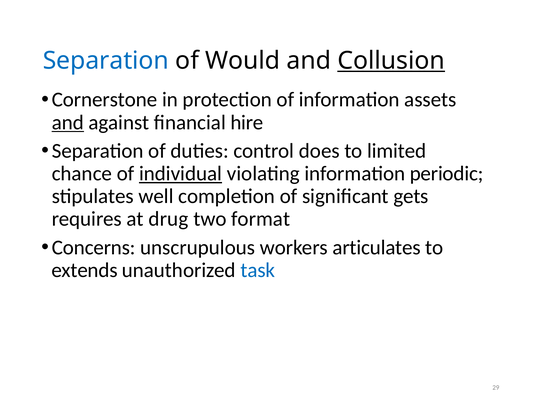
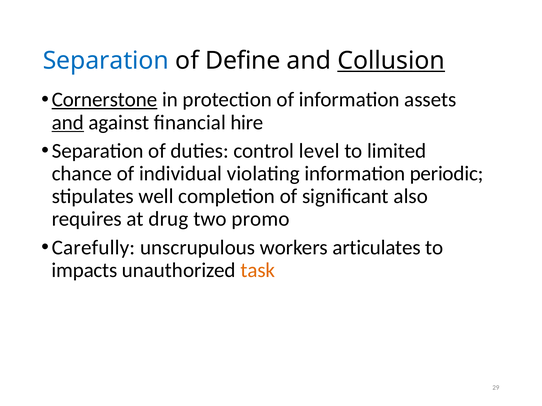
Would: Would -> Define
Cornerstone underline: none -> present
does: does -> level
individual underline: present -> none
gets: gets -> also
format: format -> promo
Concerns: Concerns -> Carefully
extends: extends -> impacts
task colour: blue -> orange
